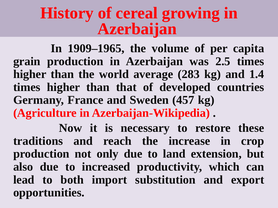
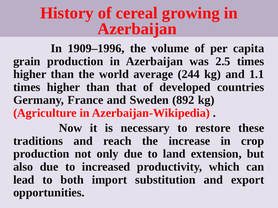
1909–1965: 1909–1965 -> 1909–1996
283: 283 -> 244
1.4: 1.4 -> 1.1
457: 457 -> 892
